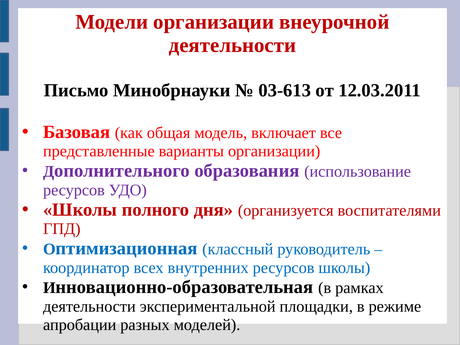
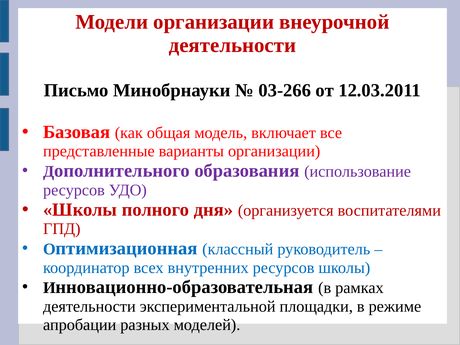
03-613: 03-613 -> 03-266
